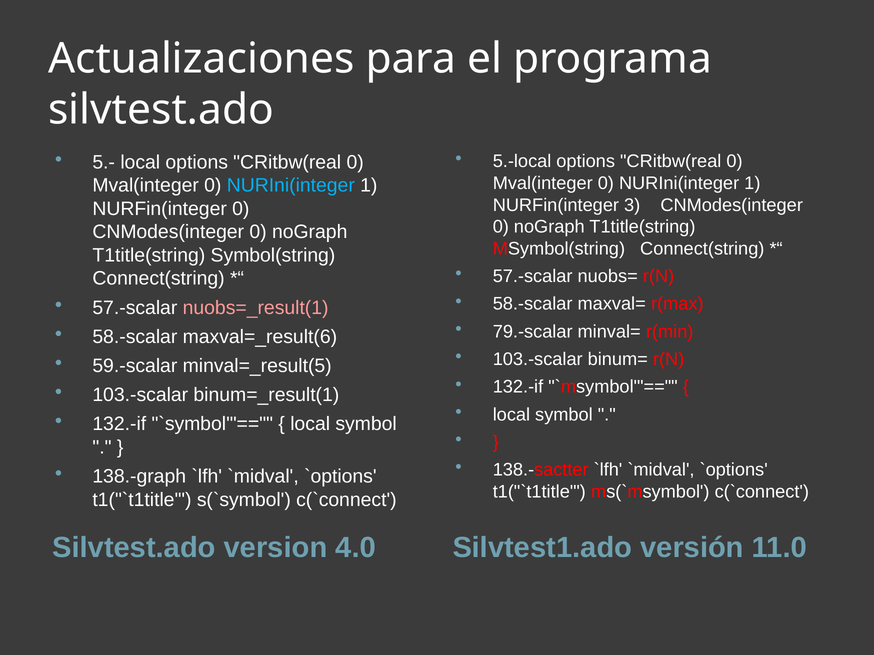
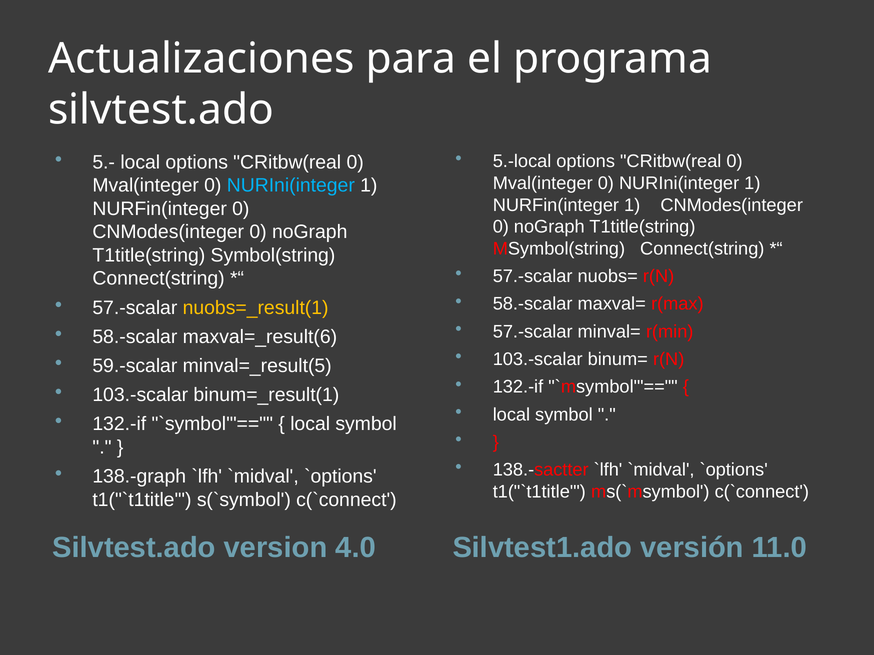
NURFin(integer 3: 3 -> 1
nuobs=_result(1 colour: pink -> yellow
79.-scalar at (533, 332): 79.-scalar -> 57.-scalar
